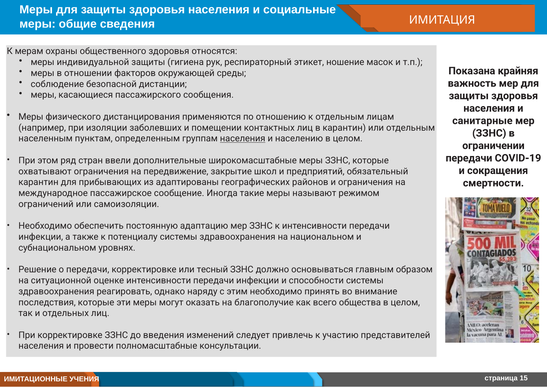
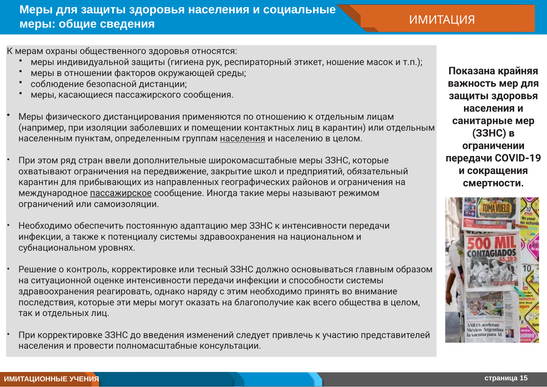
адаптированы: адаптированы -> направленных
пассажирское underline: none -> present
о передачи: передачи -> контроль
